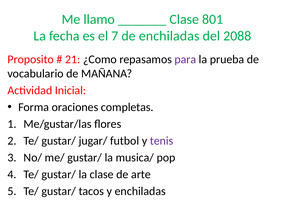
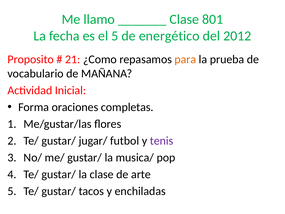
el 7: 7 -> 5
de enchiladas: enchiladas -> energético
2088: 2088 -> 2012
para colour: purple -> orange
